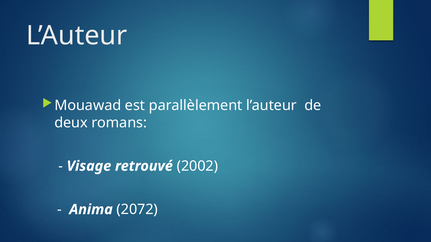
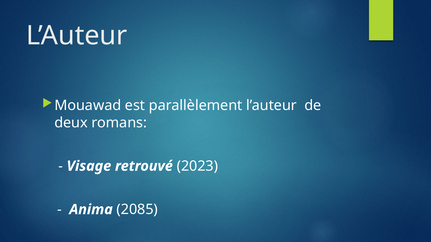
2002: 2002 -> 2023
2072: 2072 -> 2085
